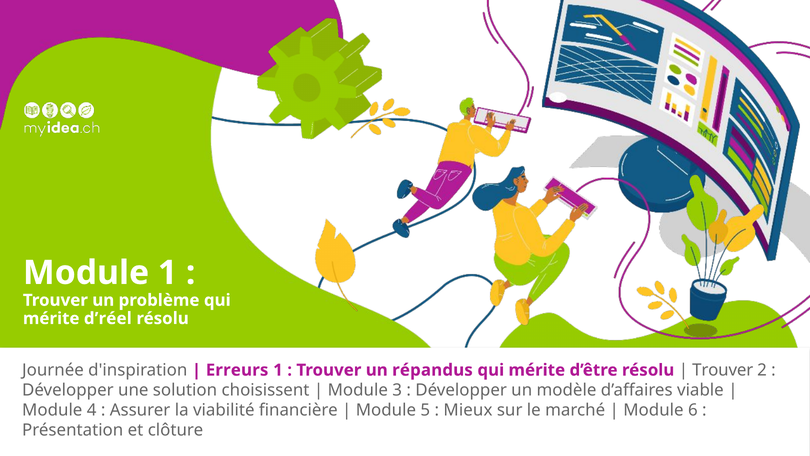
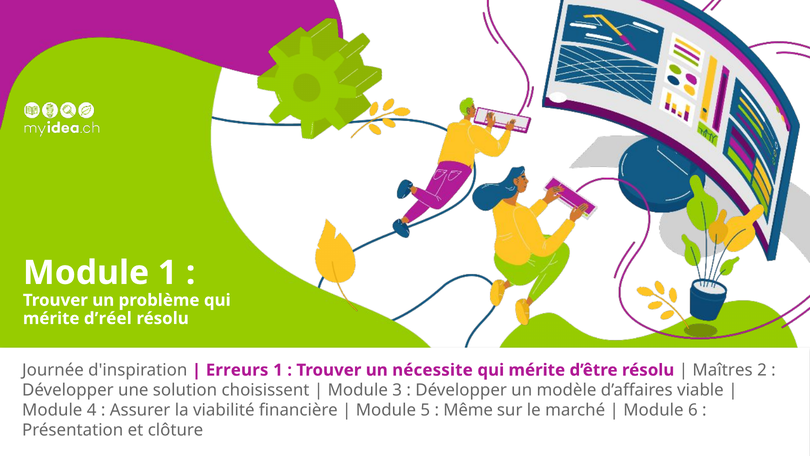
répandus: répandus -> nécessite
Trouver at (723, 370): Trouver -> Maîtres
Mieux: Mieux -> Même
